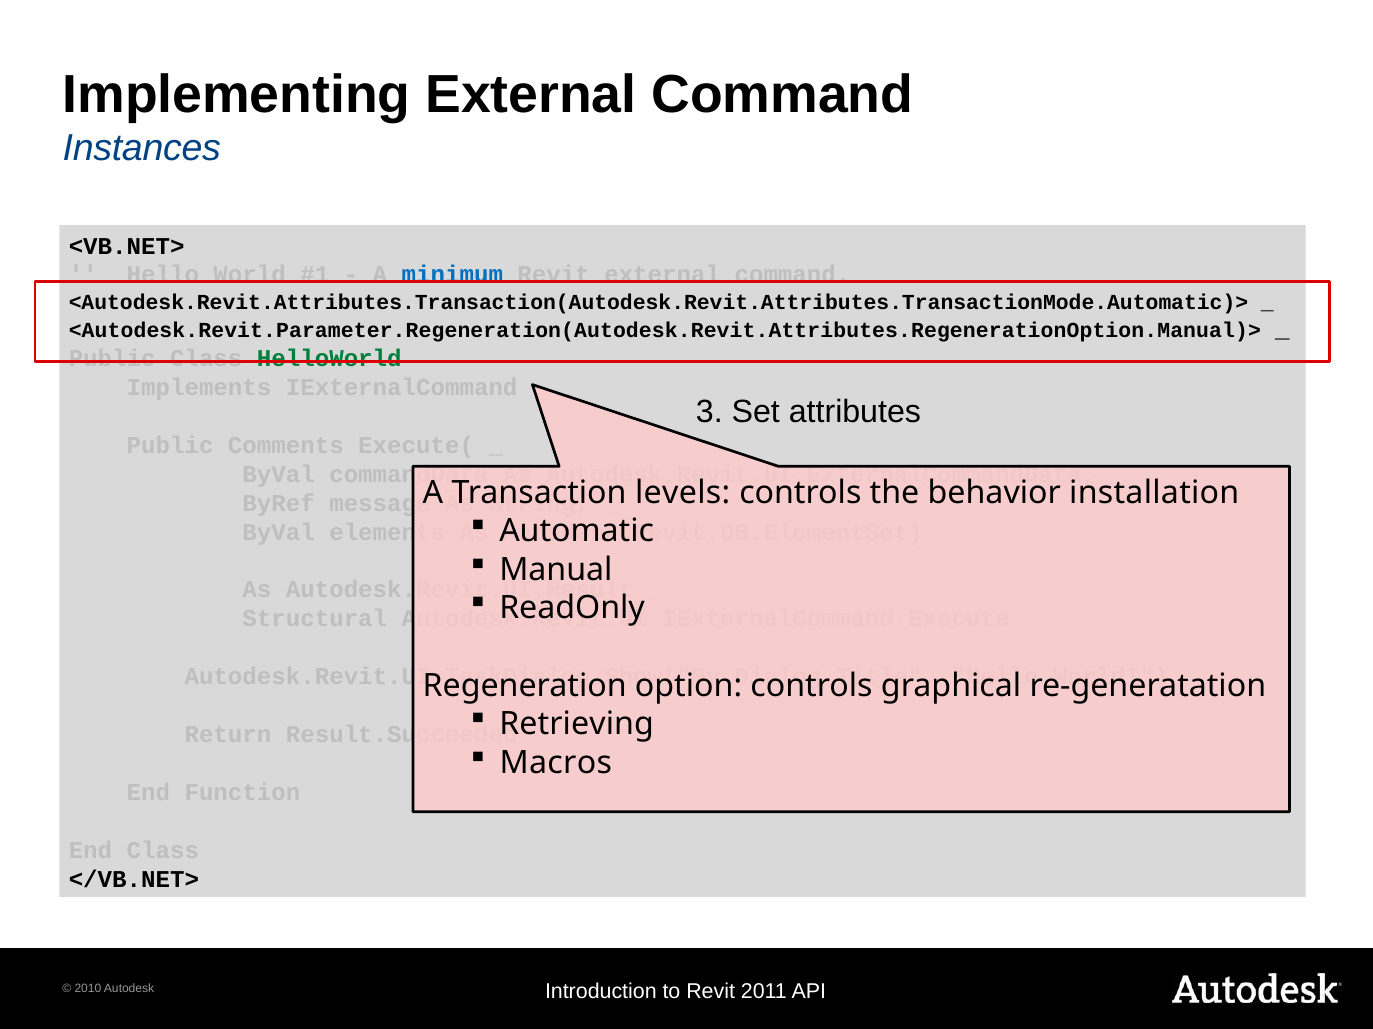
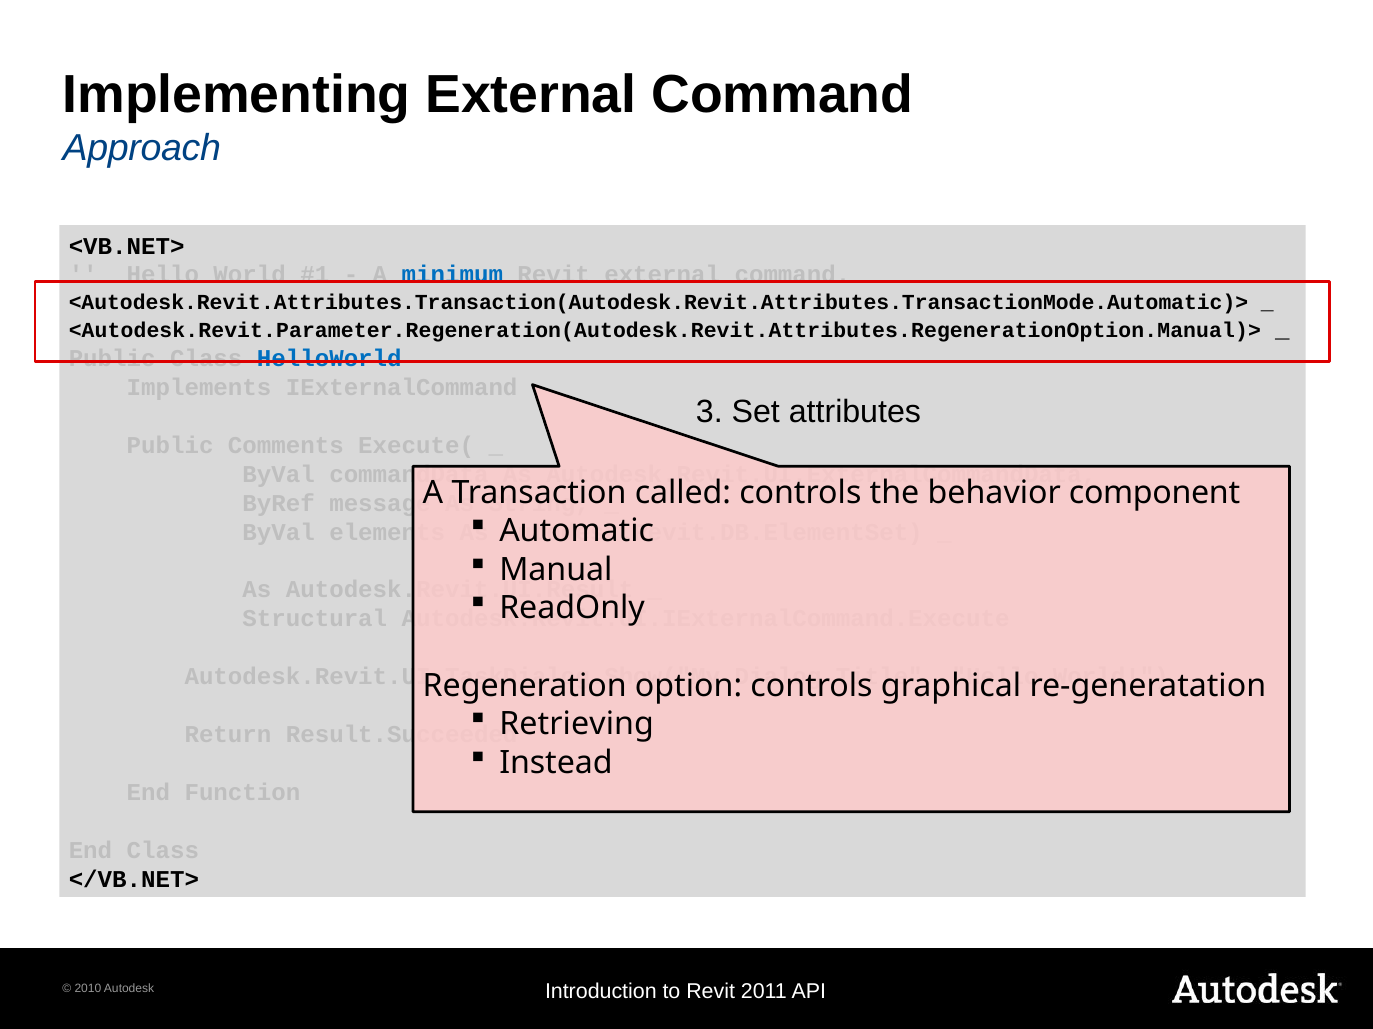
Instances: Instances -> Approach
HelloWorld colour: green -> blue
levels: levels -> called
installation: installation -> component
Macros: Macros -> Instead
